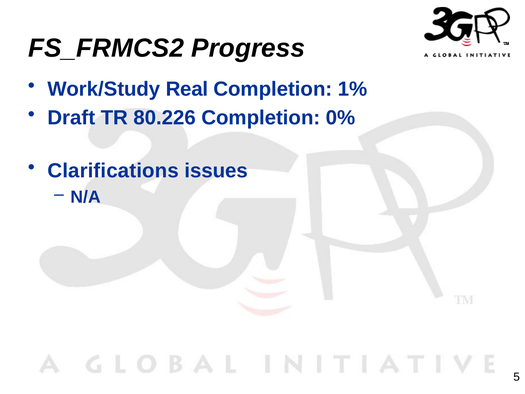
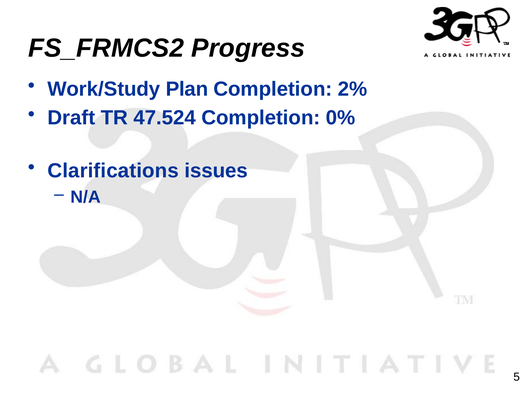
Real: Real -> Plan
1%: 1% -> 2%
80.226: 80.226 -> 47.524
